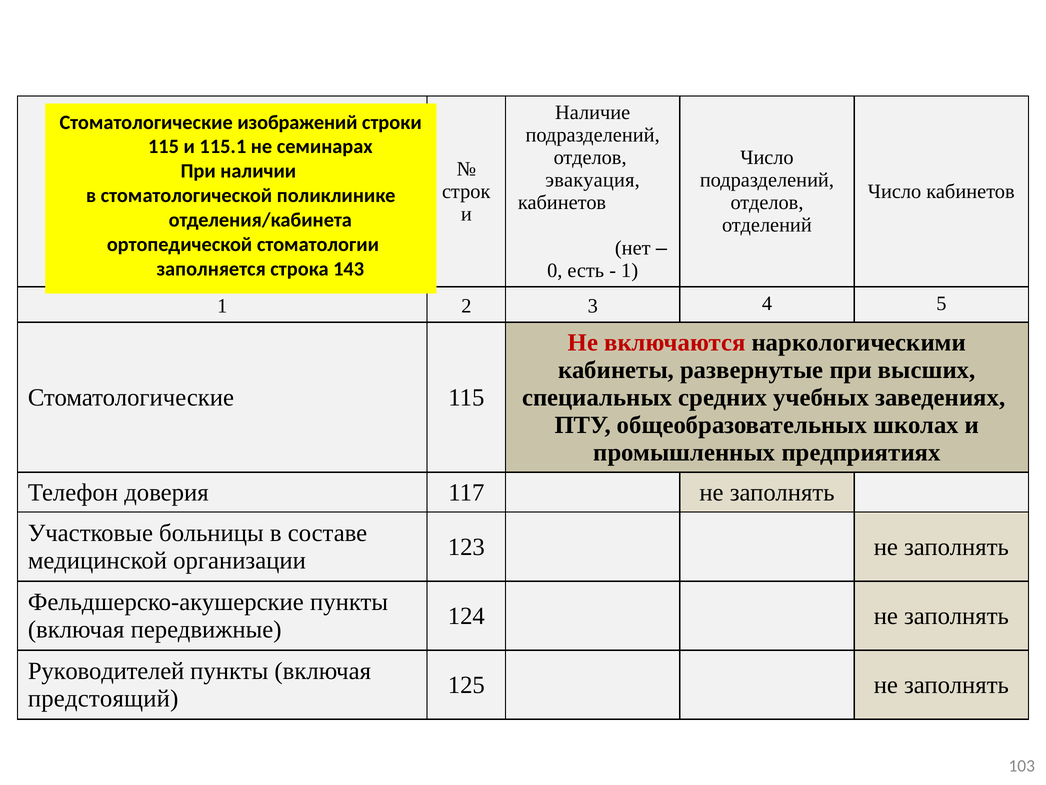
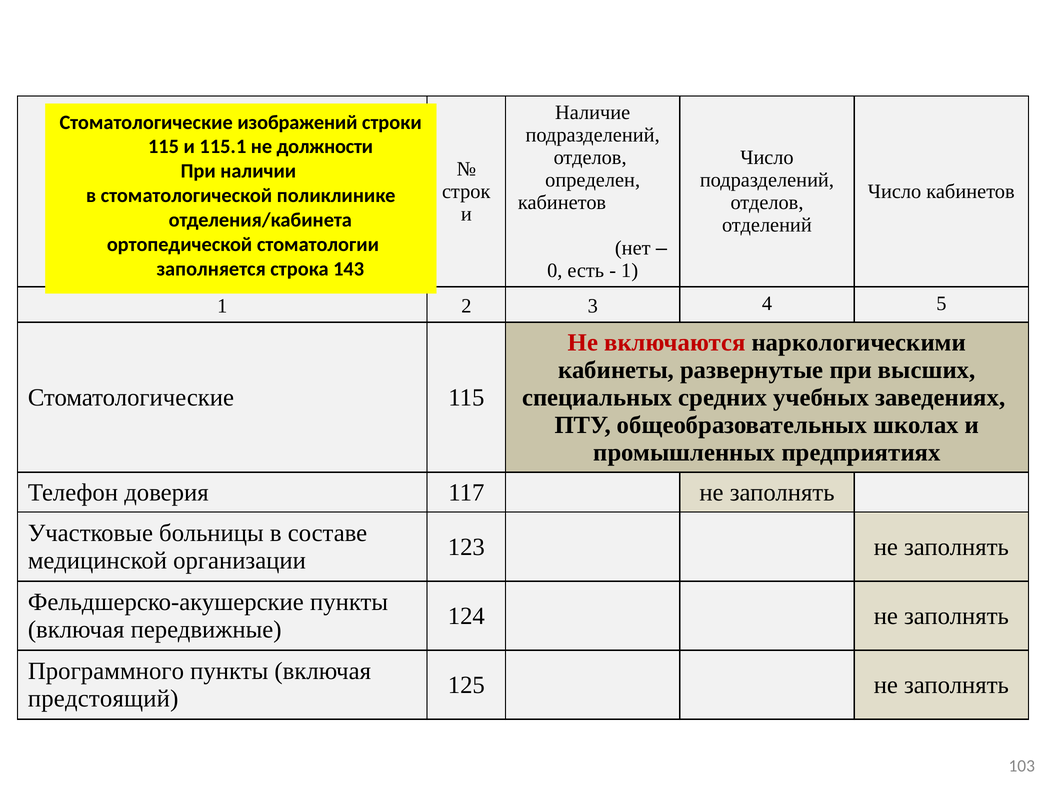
семинарах: семинарах -> должности
эвакуация: эвакуация -> определен
Руководителей: Руководителей -> Программного
